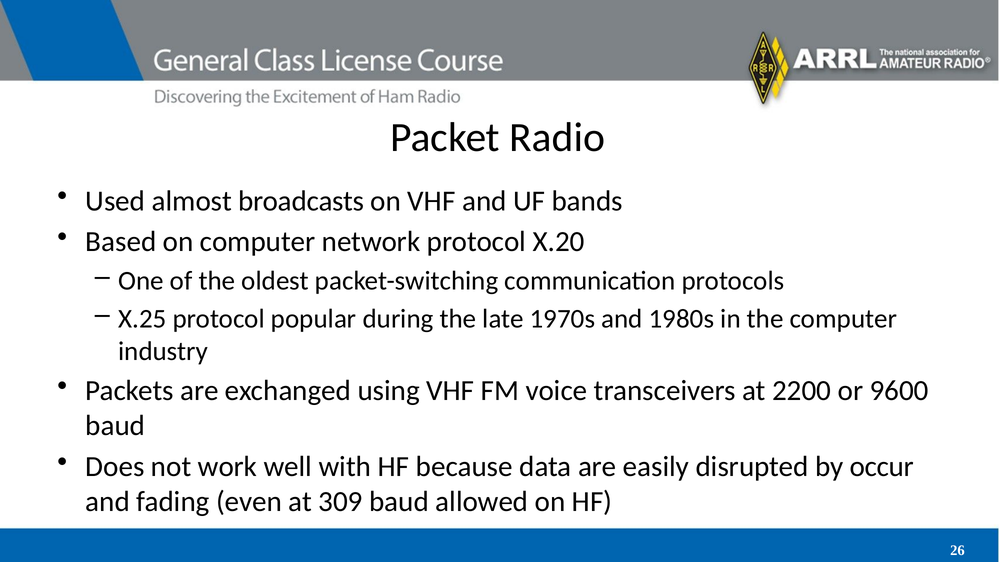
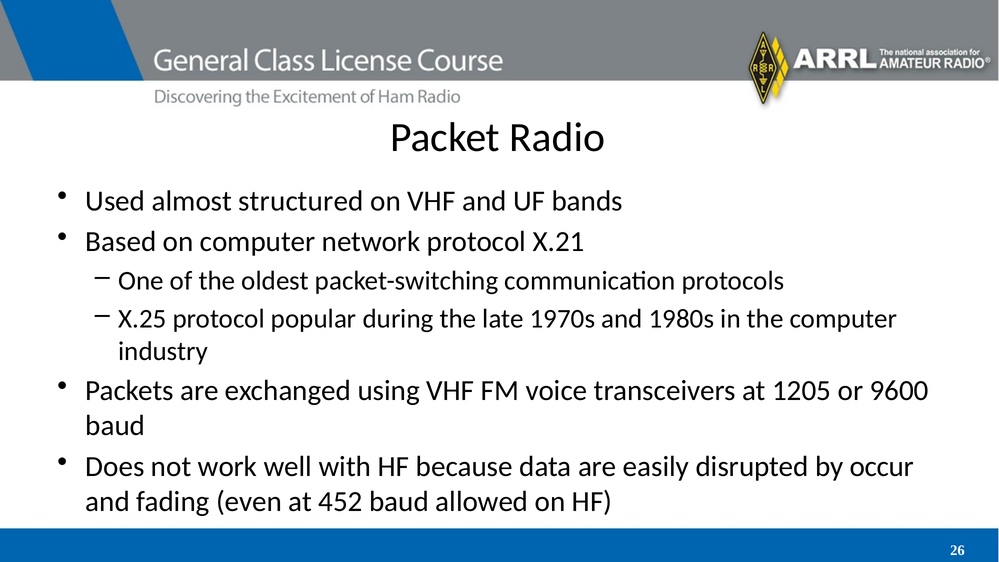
broadcasts: broadcasts -> structured
X.20: X.20 -> X.21
2200: 2200 -> 1205
309: 309 -> 452
